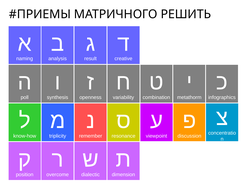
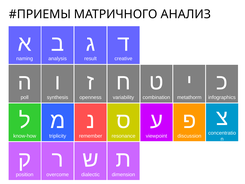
РЕШИТЬ: РЕШИТЬ -> АНАЛИЗ
